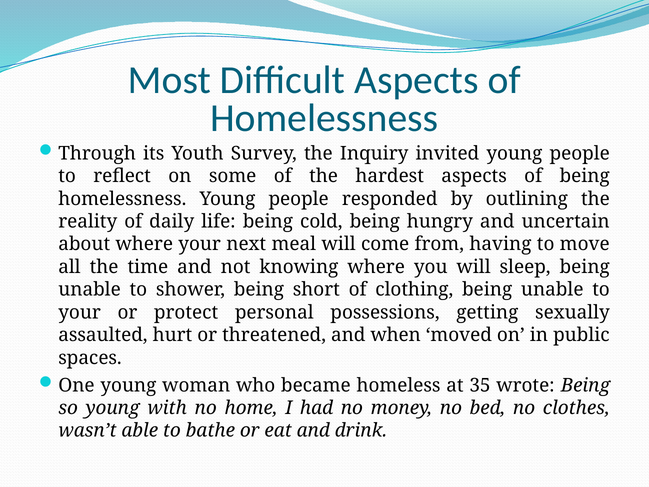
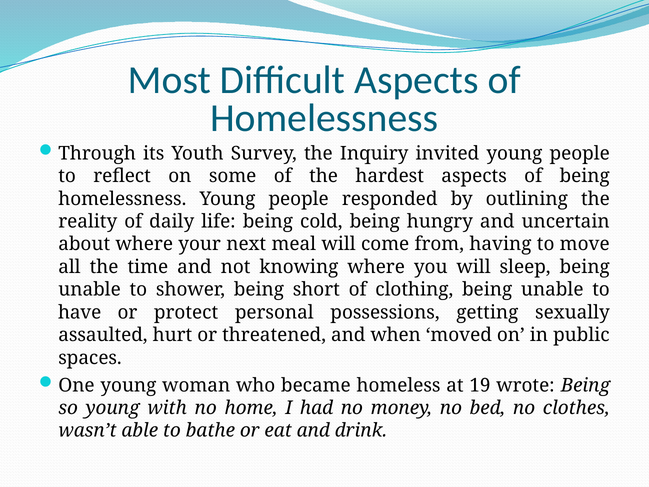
your at (80, 312): your -> have
35: 35 -> 19
